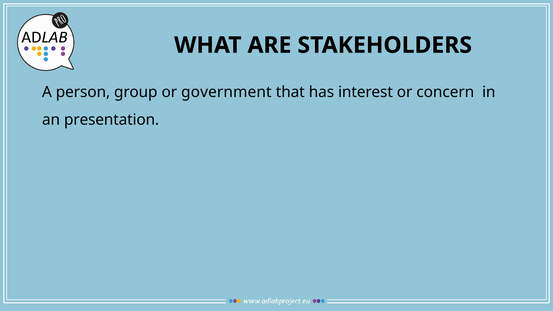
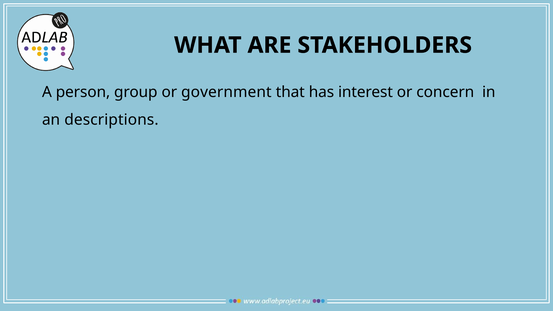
presentation: presentation -> descriptions
